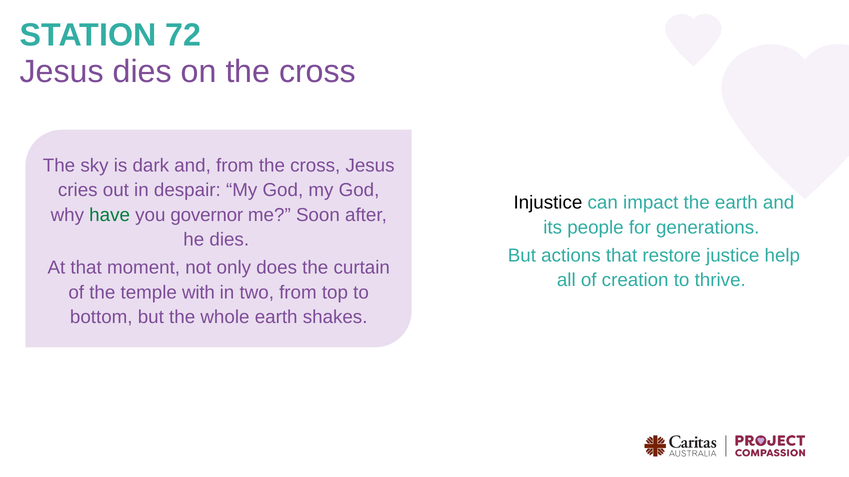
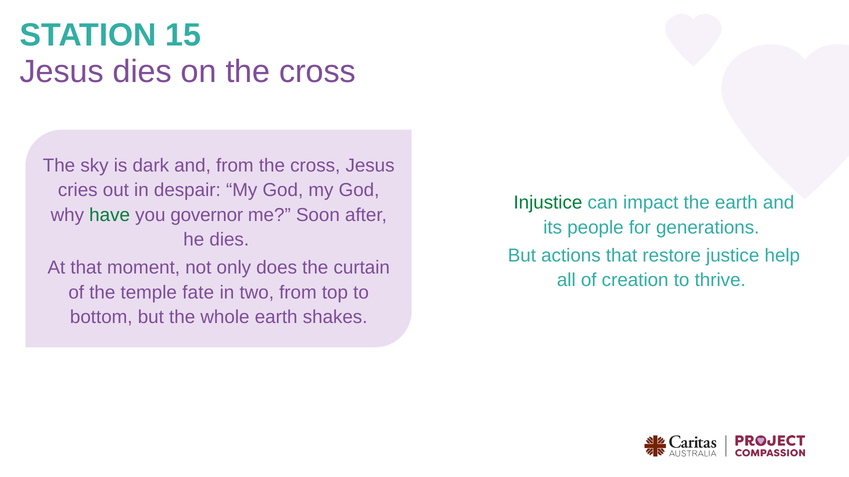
72: 72 -> 15
Injustice colour: black -> green
with: with -> fate
